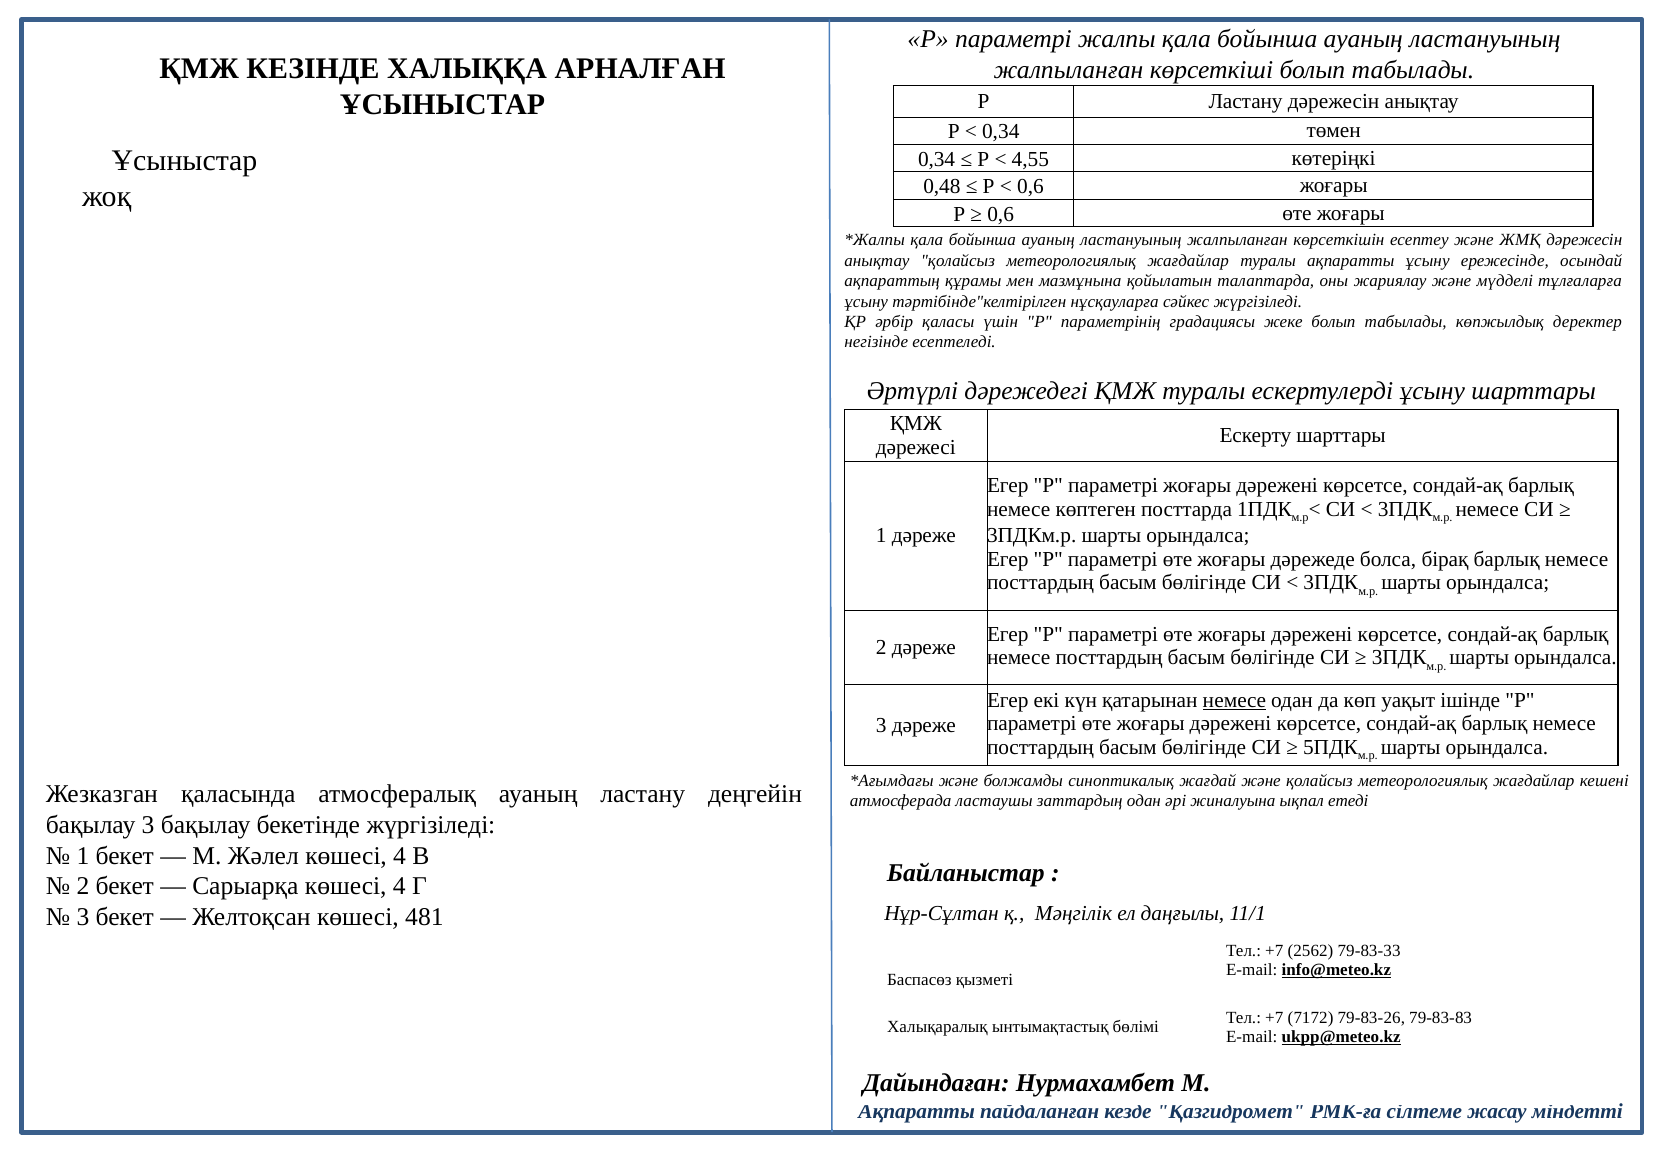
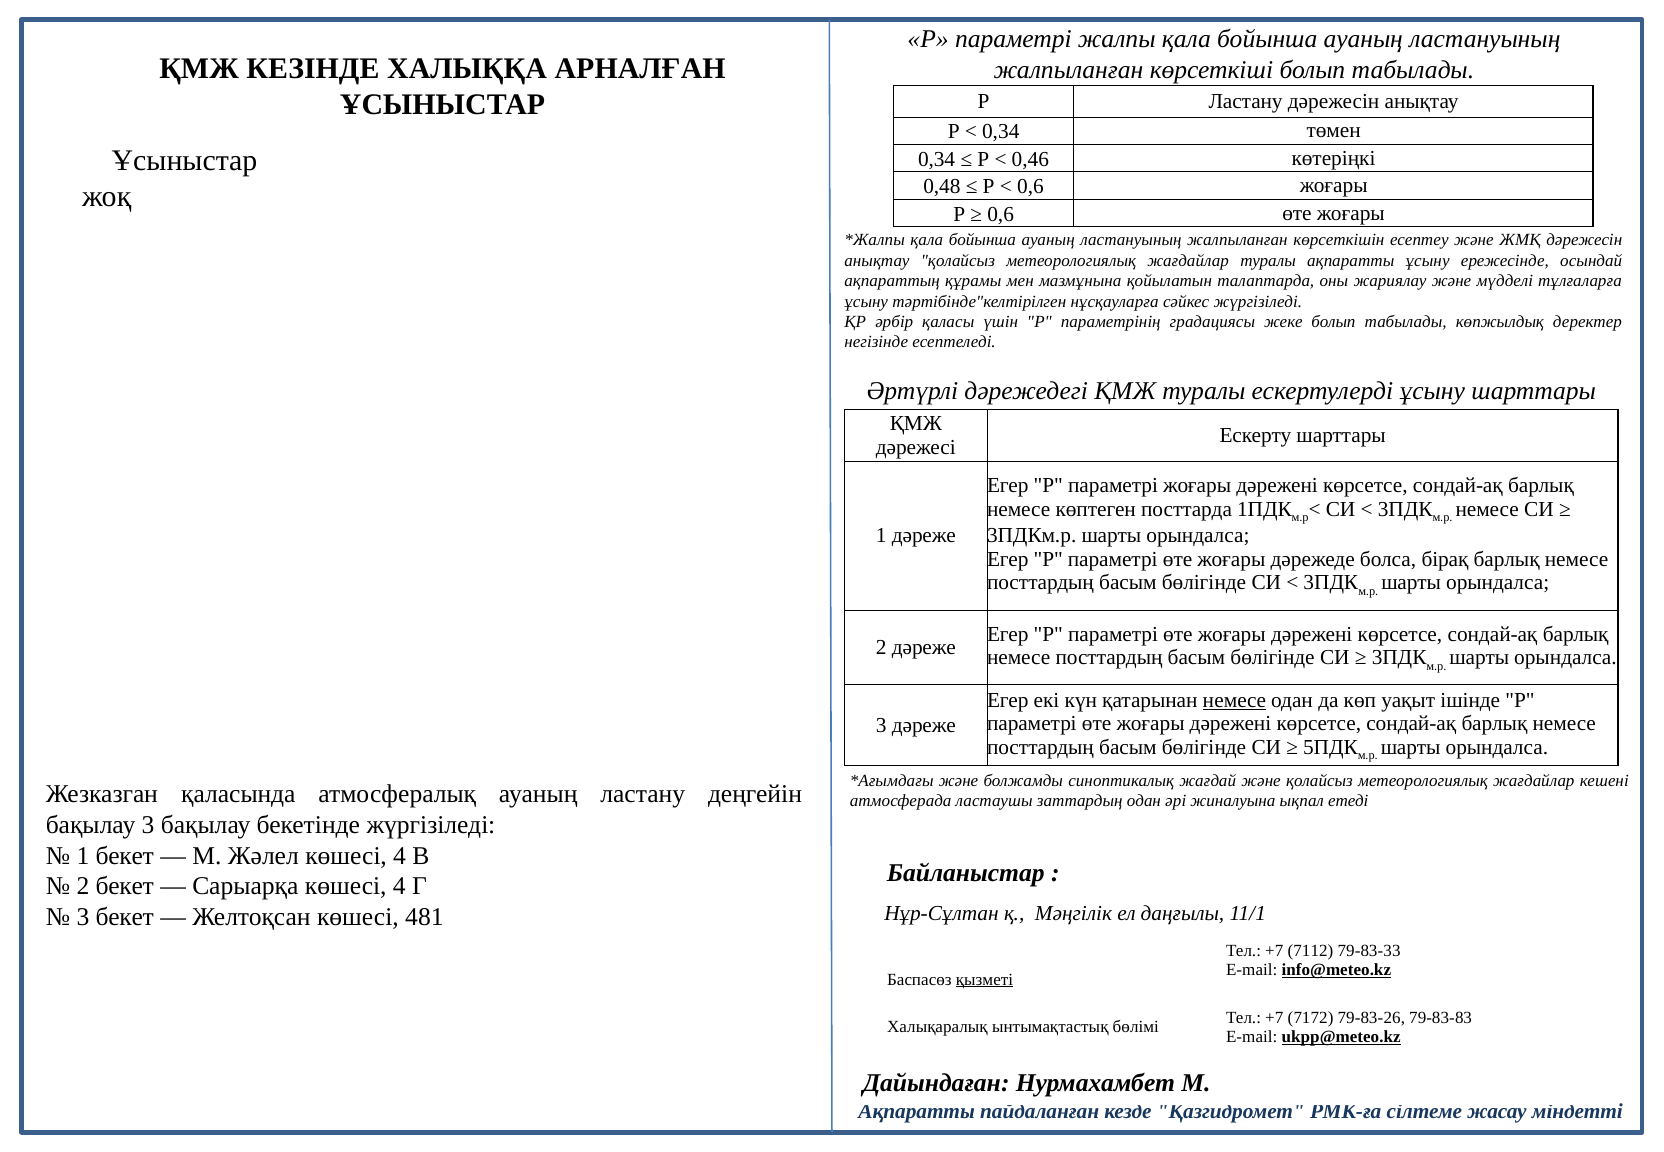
4,55: 4,55 -> 0,46
2562: 2562 -> 7112
қызметі underline: none -> present
